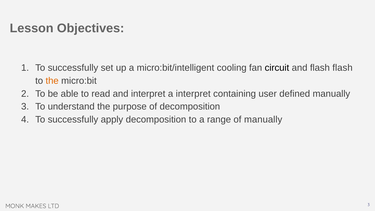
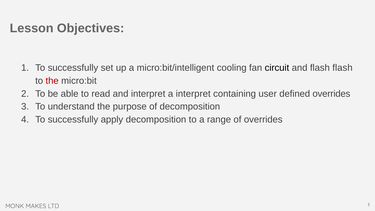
the at (52, 81) colour: orange -> red
defined manually: manually -> overrides
of manually: manually -> overrides
